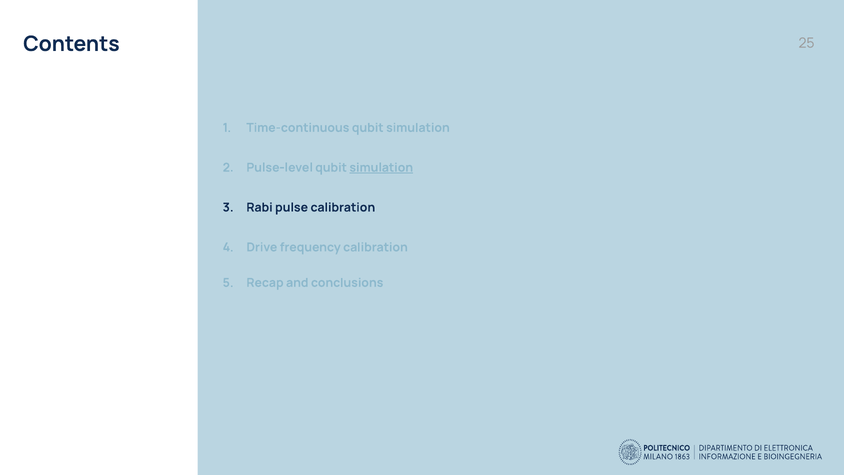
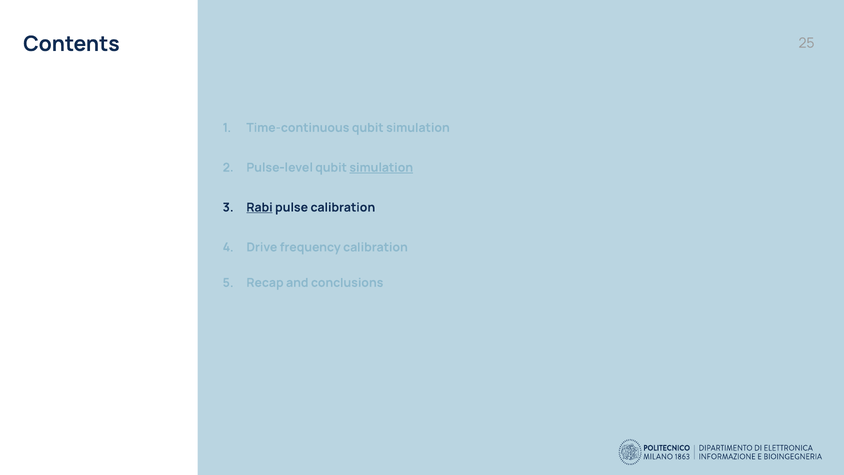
Rabi underline: none -> present
